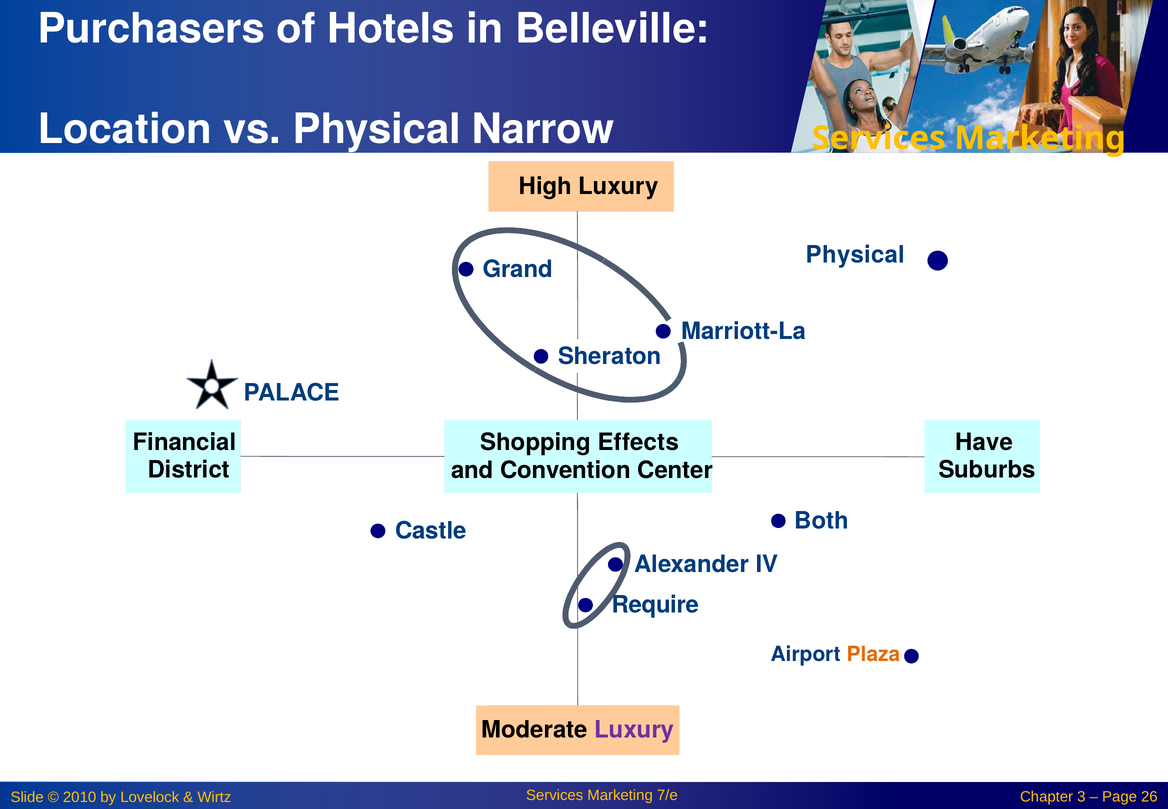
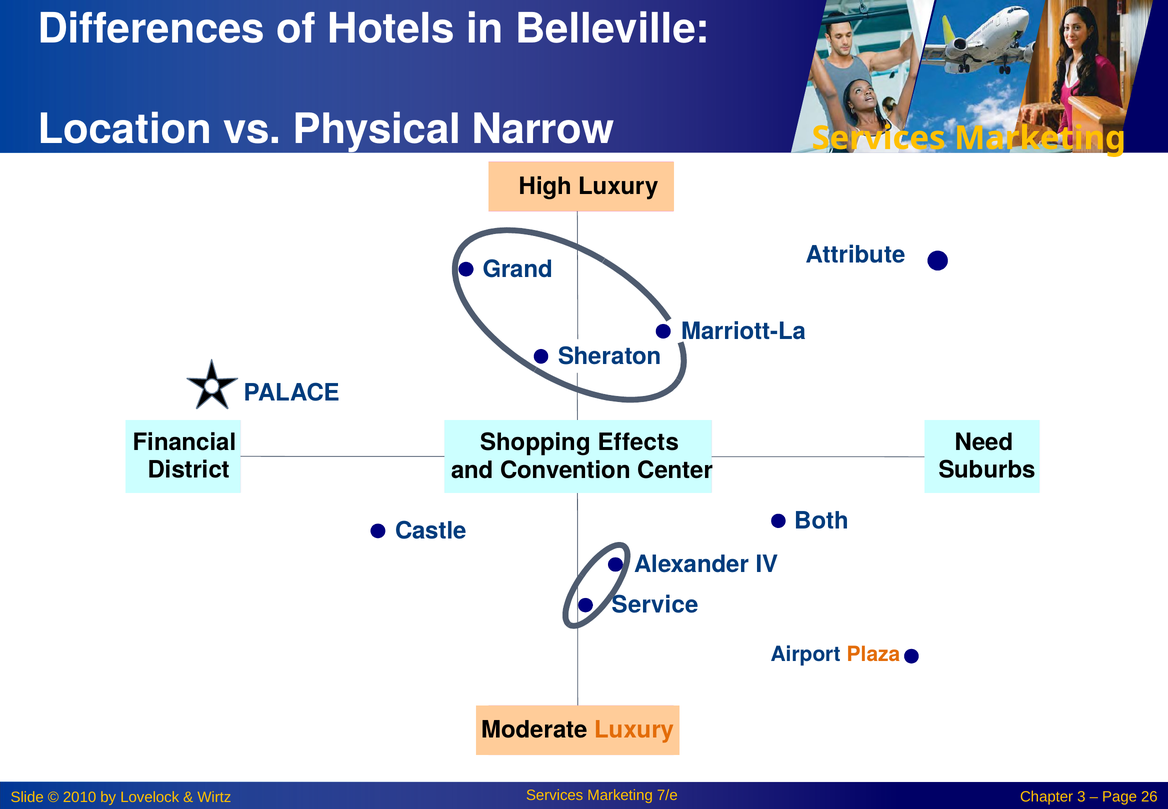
Purchasers: Purchasers -> Differences
Physical at (855, 255): Physical -> Attribute
Have: Have -> Need
Require: Require -> Service
Luxury at (634, 730) colour: purple -> orange
